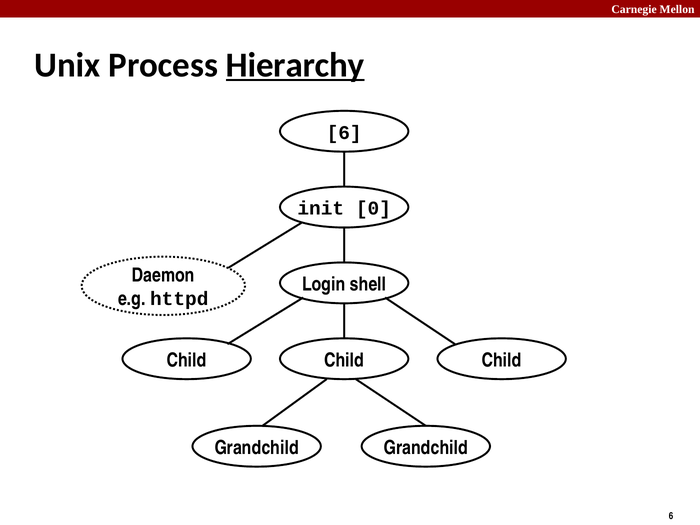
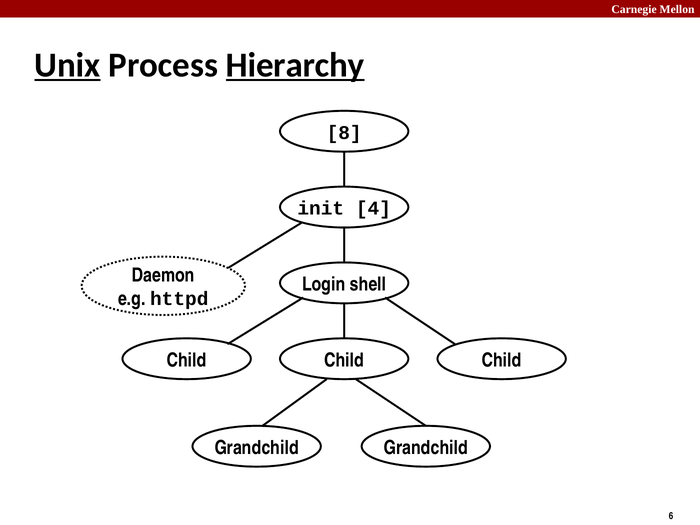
Unix underline: none -> present
6 at (344, 133): 6 -> 8
0: 0 -> 4
